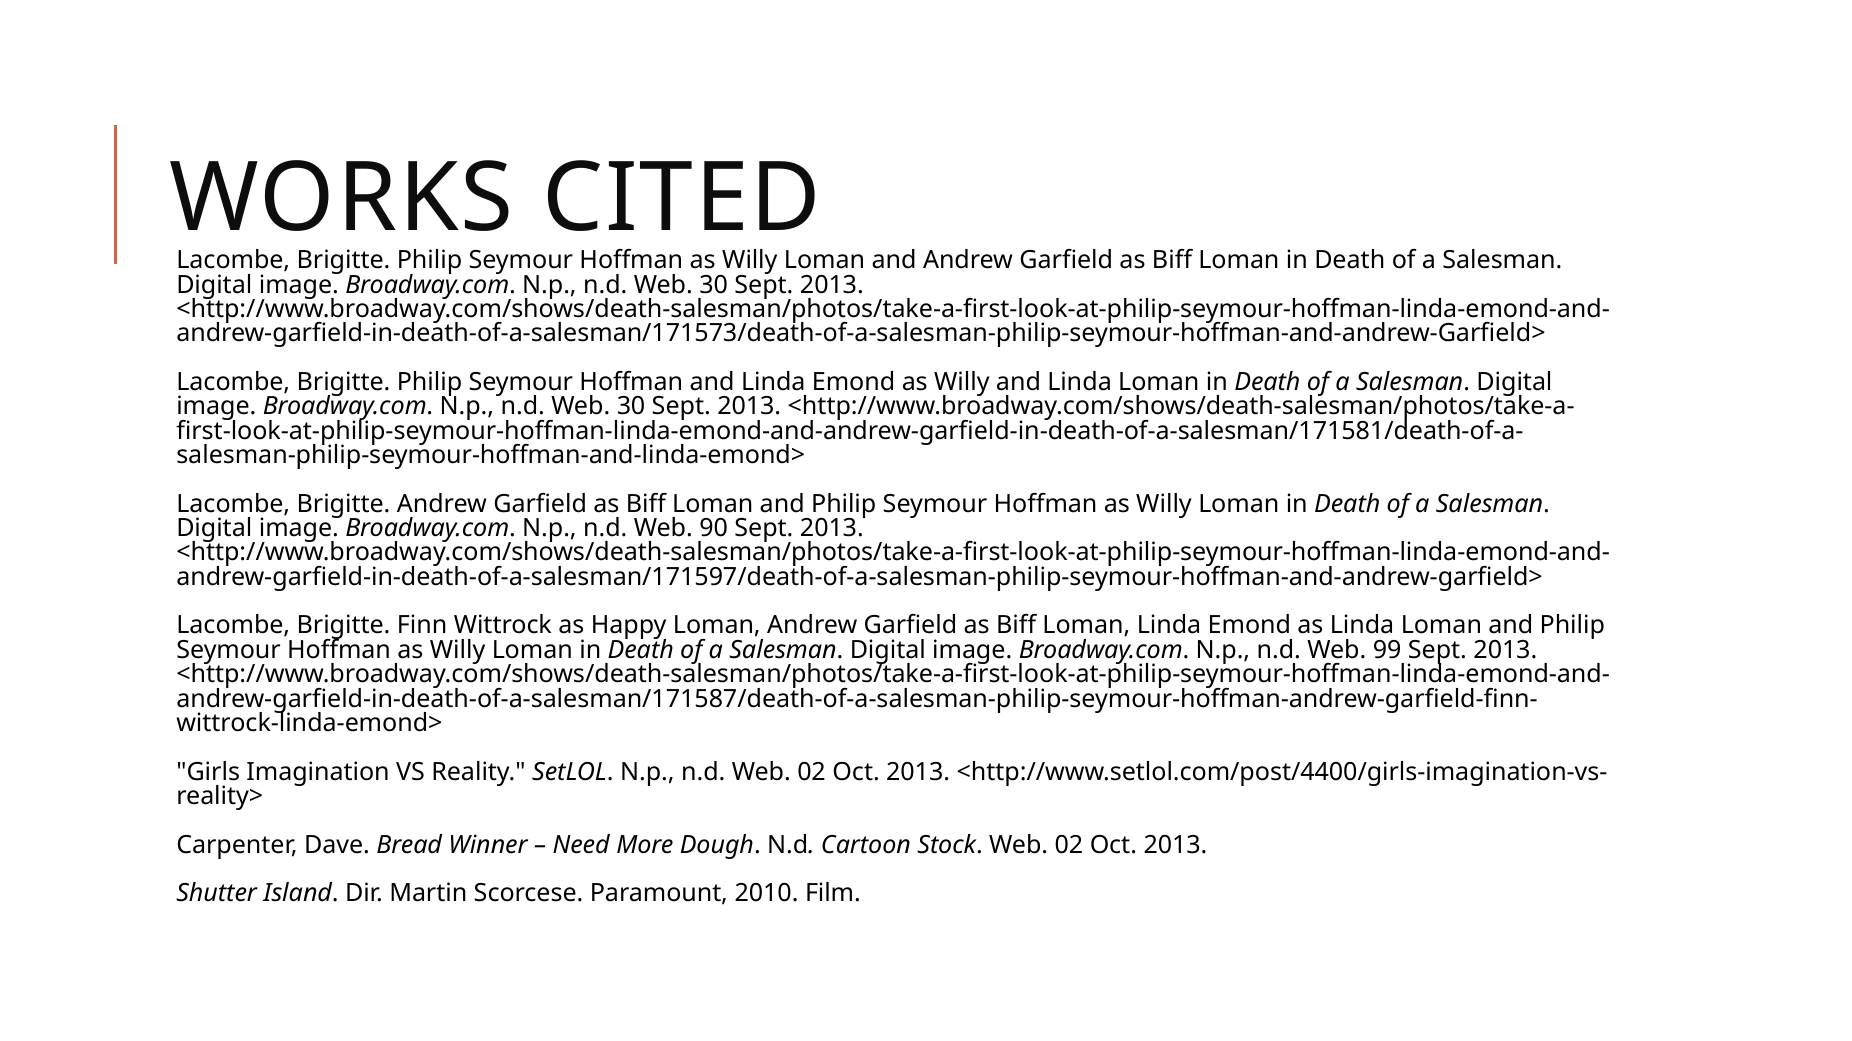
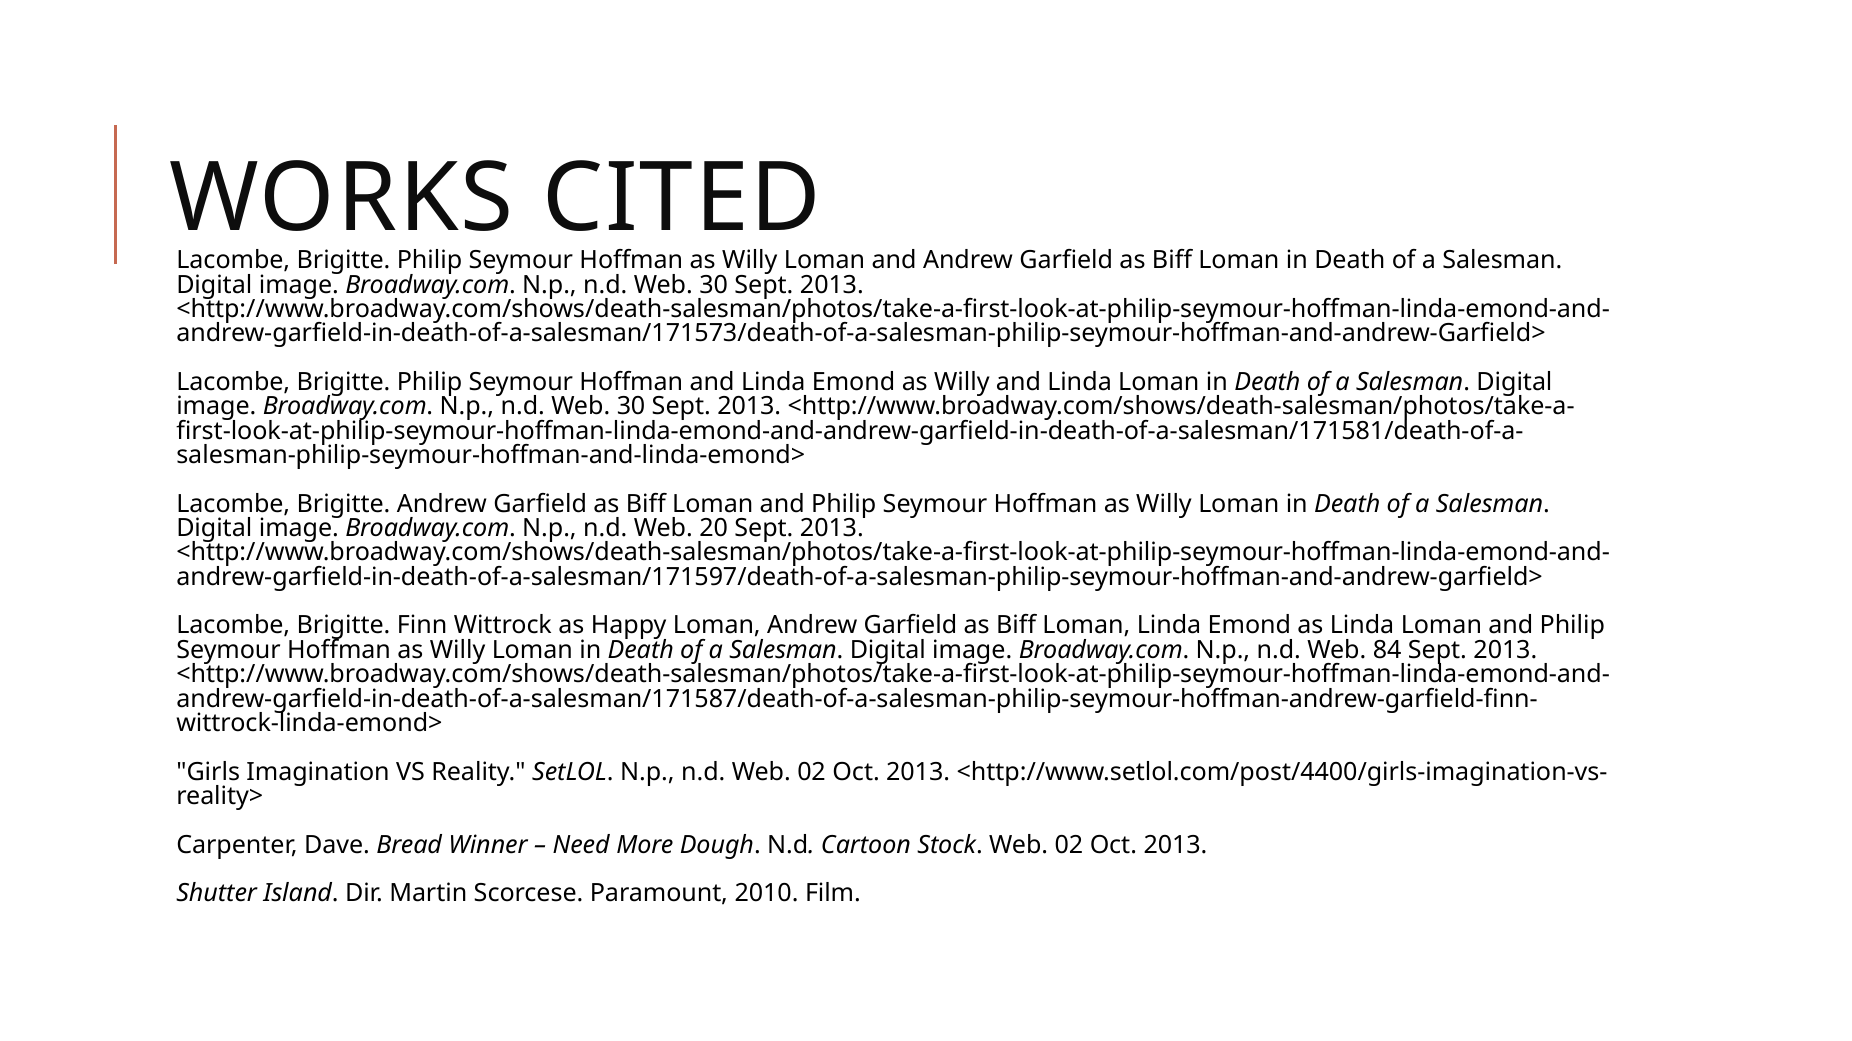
90: 90 -> 20
99: 99 -> 84
